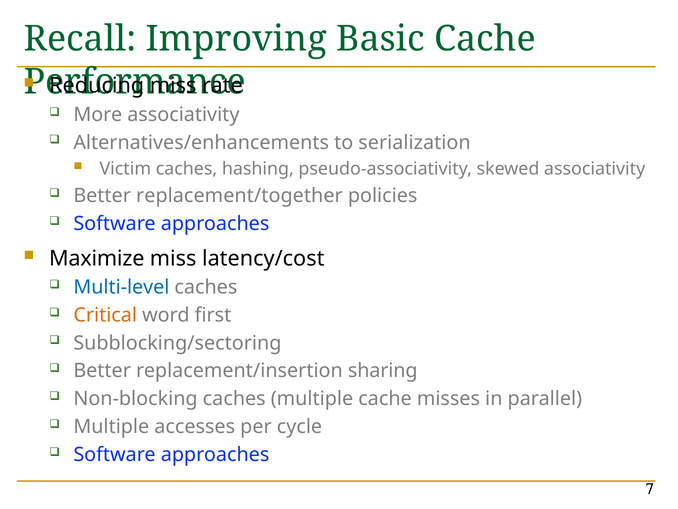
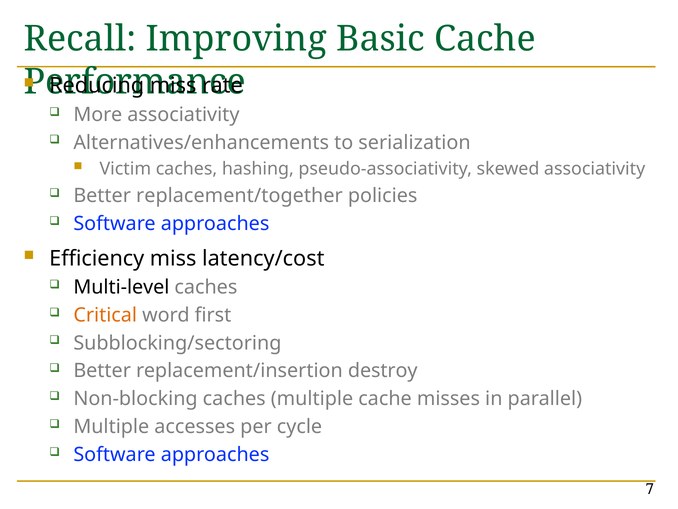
Maximize: Maximize -> Efficiency
Multi-level colour: blue -> black
sharing: sharing -> destroy
